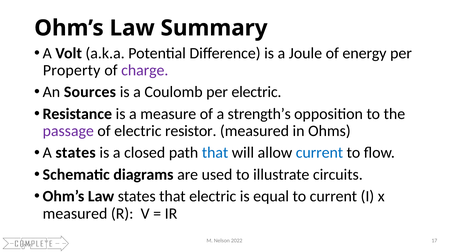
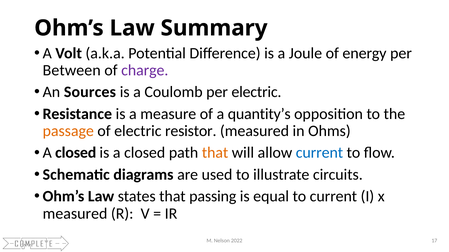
Property: Property -> Between
strength’s: strength’s -> quantity’s
passage colour: purple -> orange
states at (76, 153): states -> closed
that at (215, 153) colour: blue -> orange
that electric: electric -> passing
